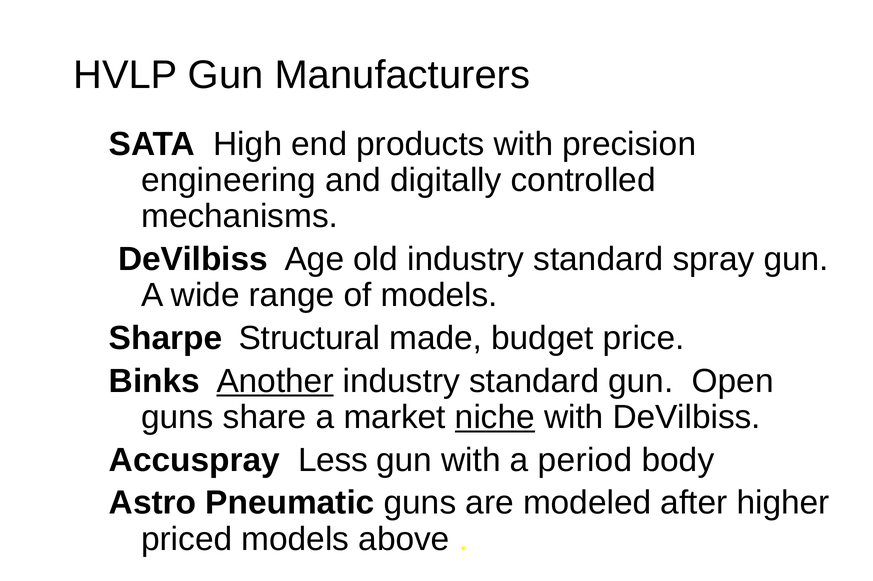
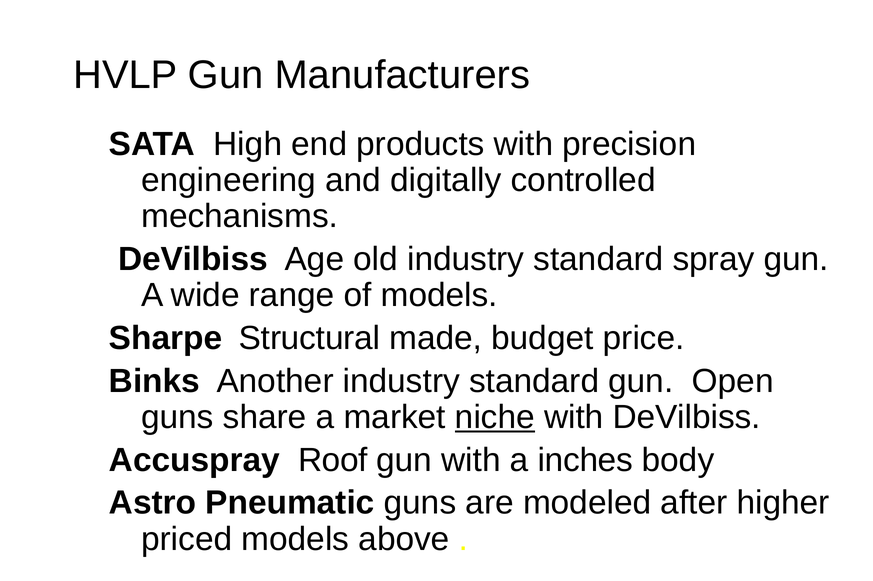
Another underline: present -> none
Less: Less -> Roof
period: period -> inches
